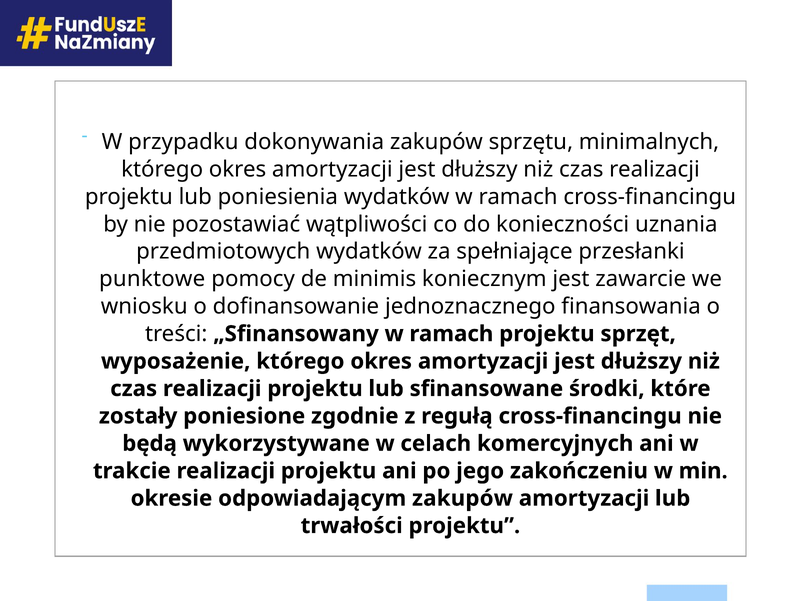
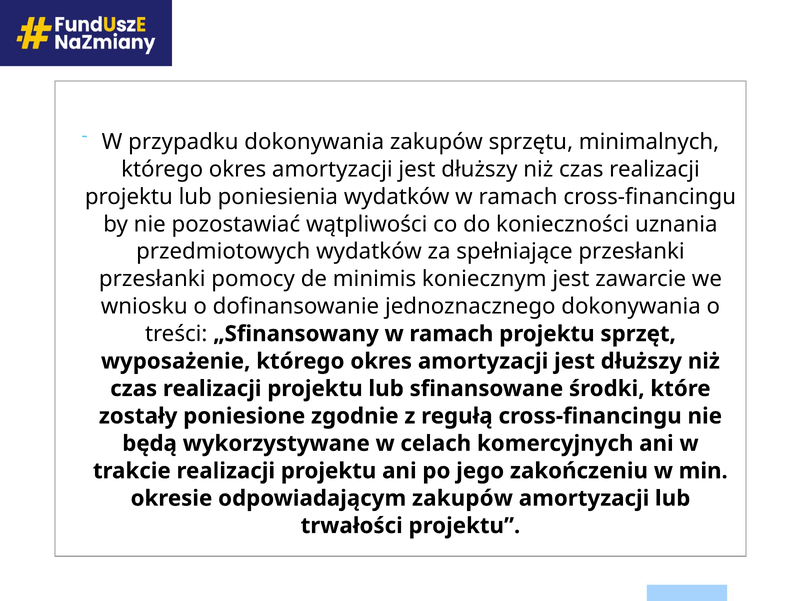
punktowe at (152, 279): punktowe -> przesłanki
jednoznacznego finansowania: finansowania -> dokonywania
